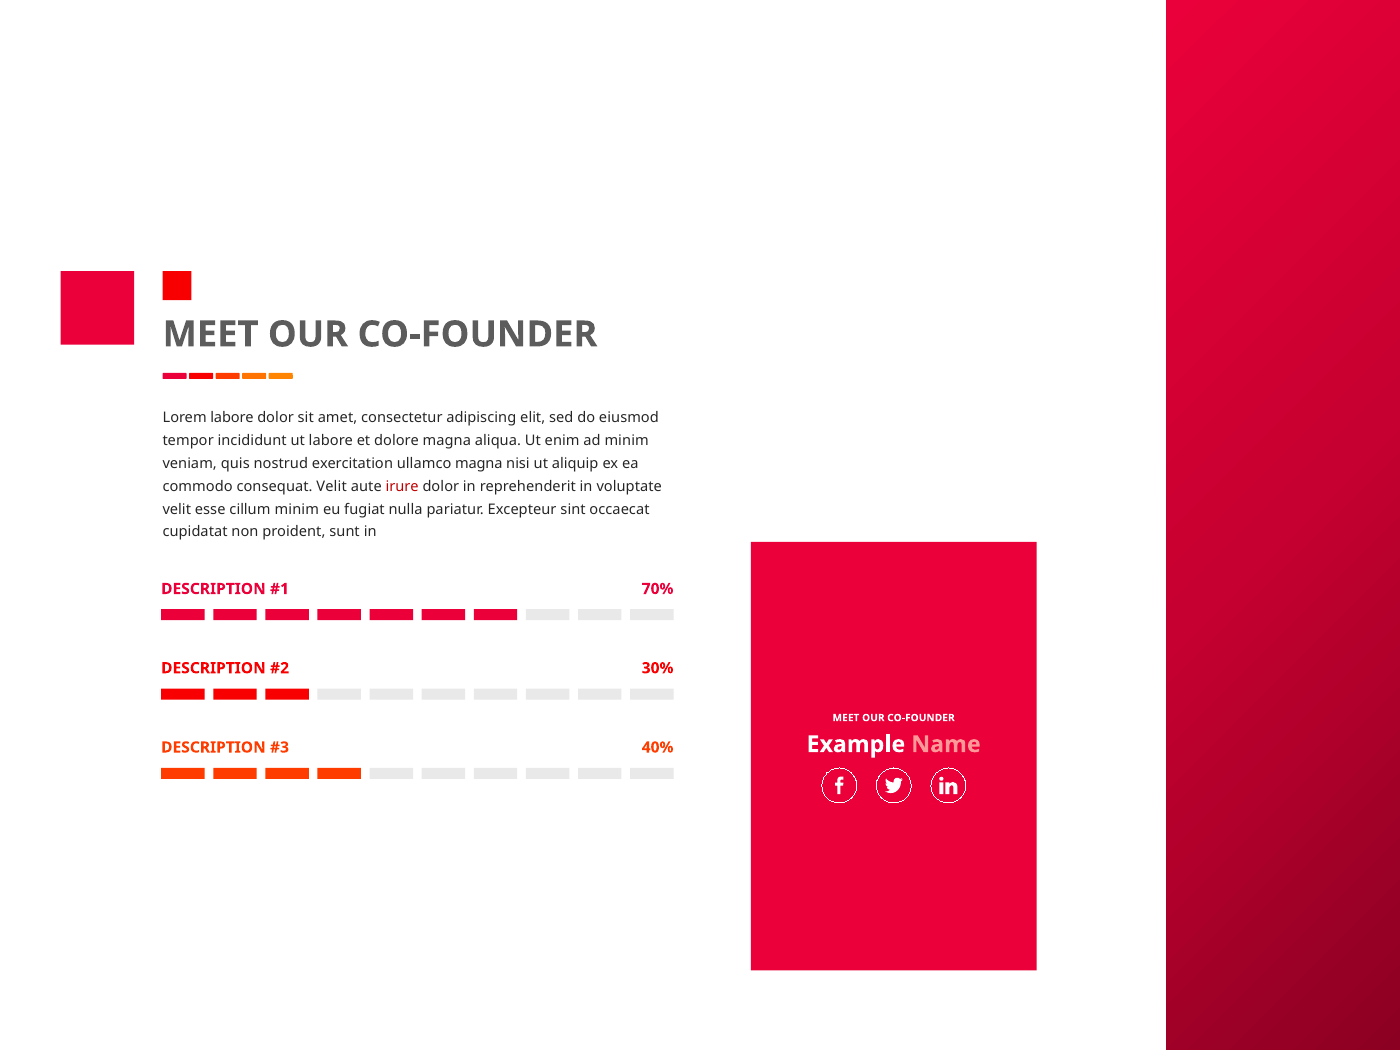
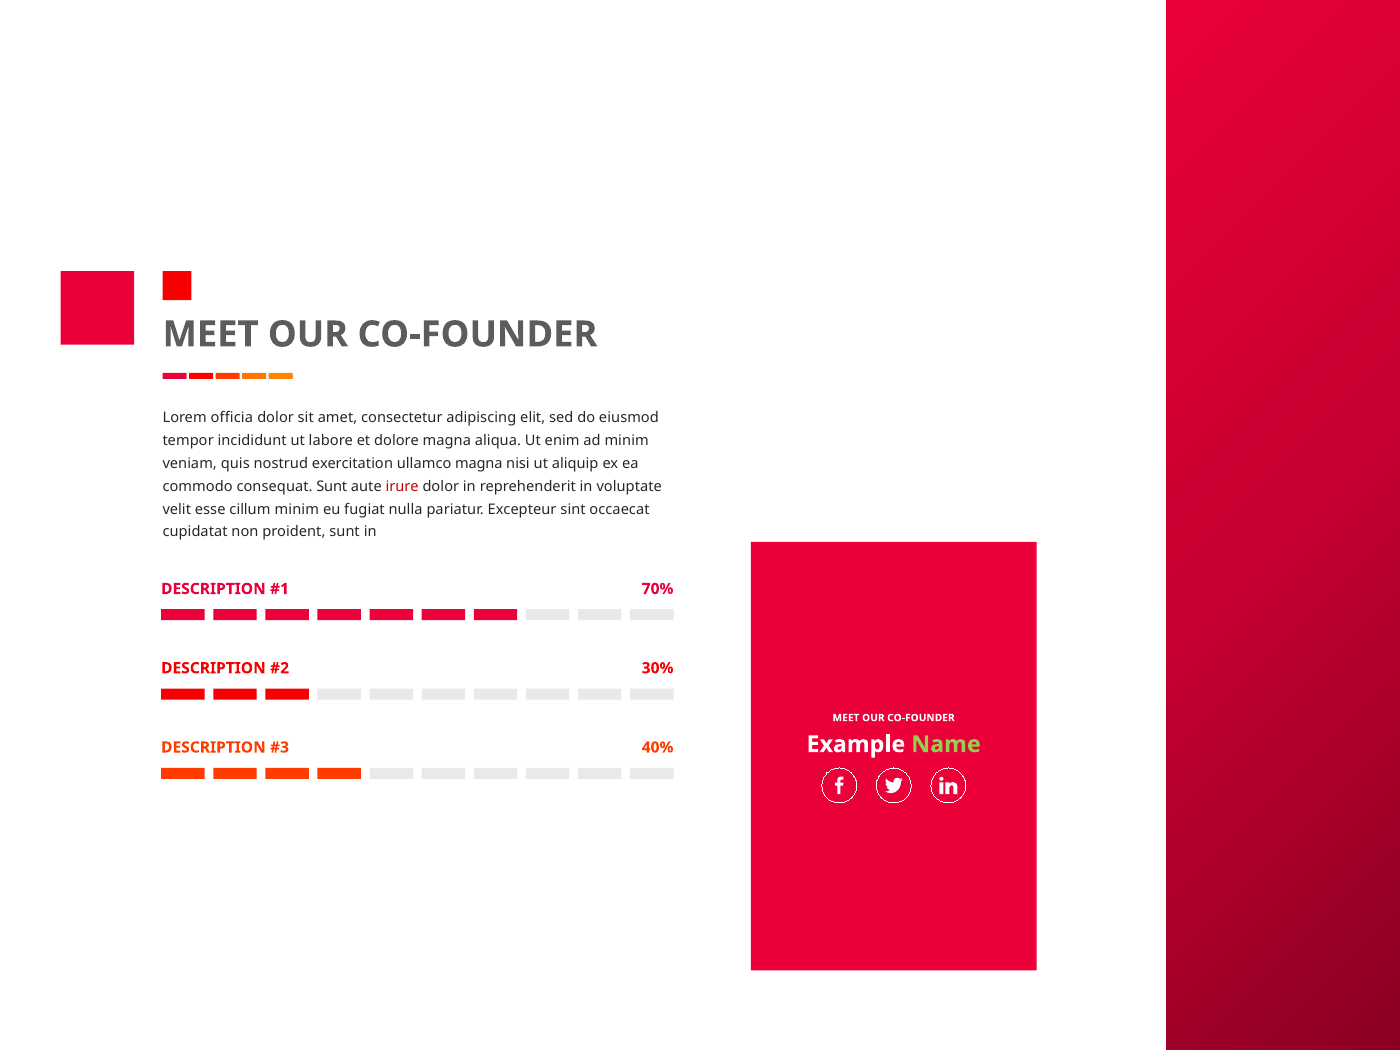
Lorem labore: labore -> officia
consequat Velit: Velit -> Sunt
Name colour: pink -> light green
